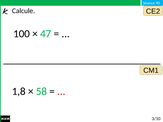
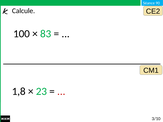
47: 47 -> 83
58: 58 -> 23
